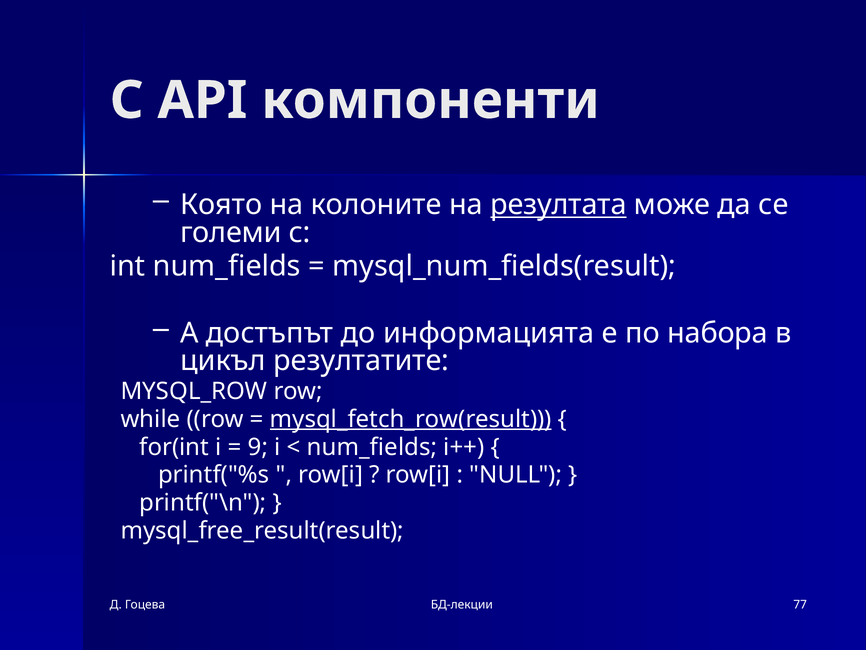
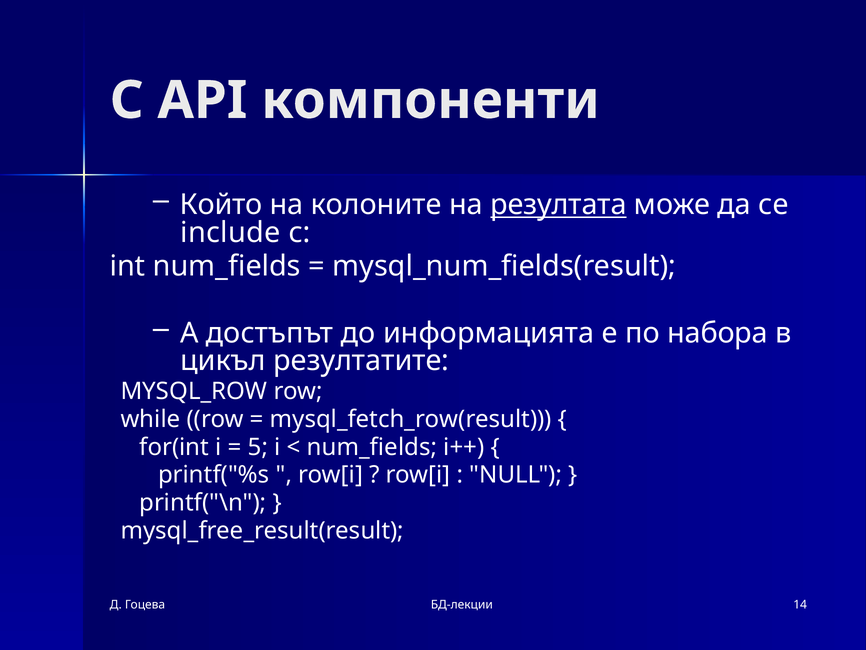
Която: Която -> Който
големи: големи -> include
mysql_fetch_row(result underline: present -> none
9: 9 -> 5
77: 77 -> 14
